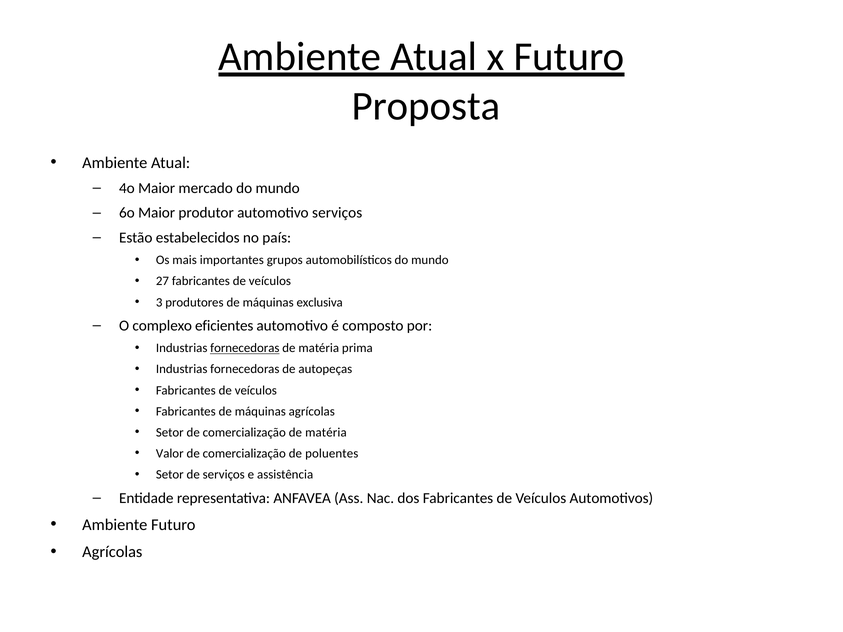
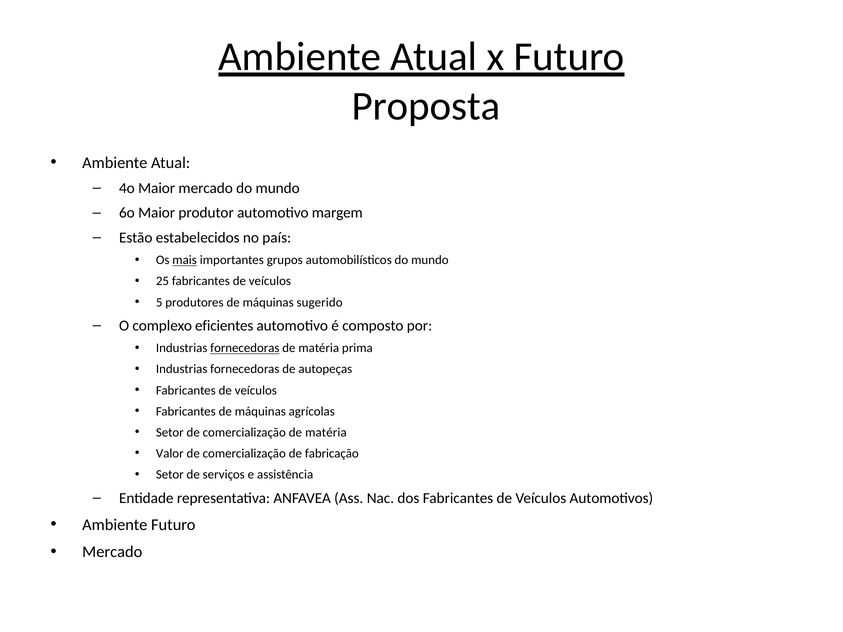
automotivo serviços: serviços -> margem
mais underline: none -> present
27: 27 -> 25
3: 3 -> 5
exclusiva: exclusiva -> sugerido
poluentes: poluentes -> fabricação
Agrícolas at (112, 552): Agrícolas -> Mercado
